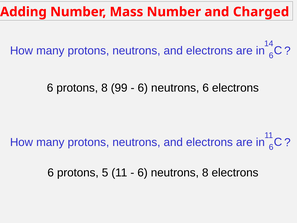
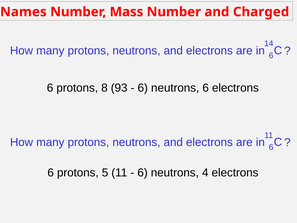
Adding: Adding -> Names
99: 99 -> 93
neutrons 8: 8 -> 4
